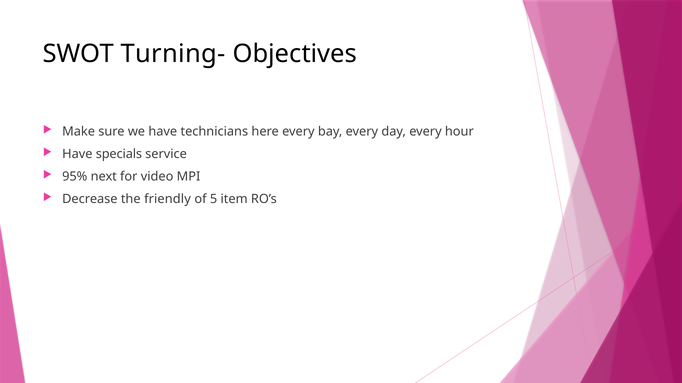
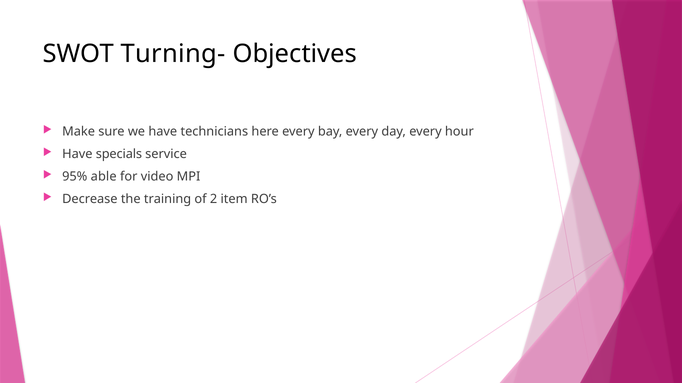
next: next -> able
friendly: friendly -> training
5: 5 -> 2
